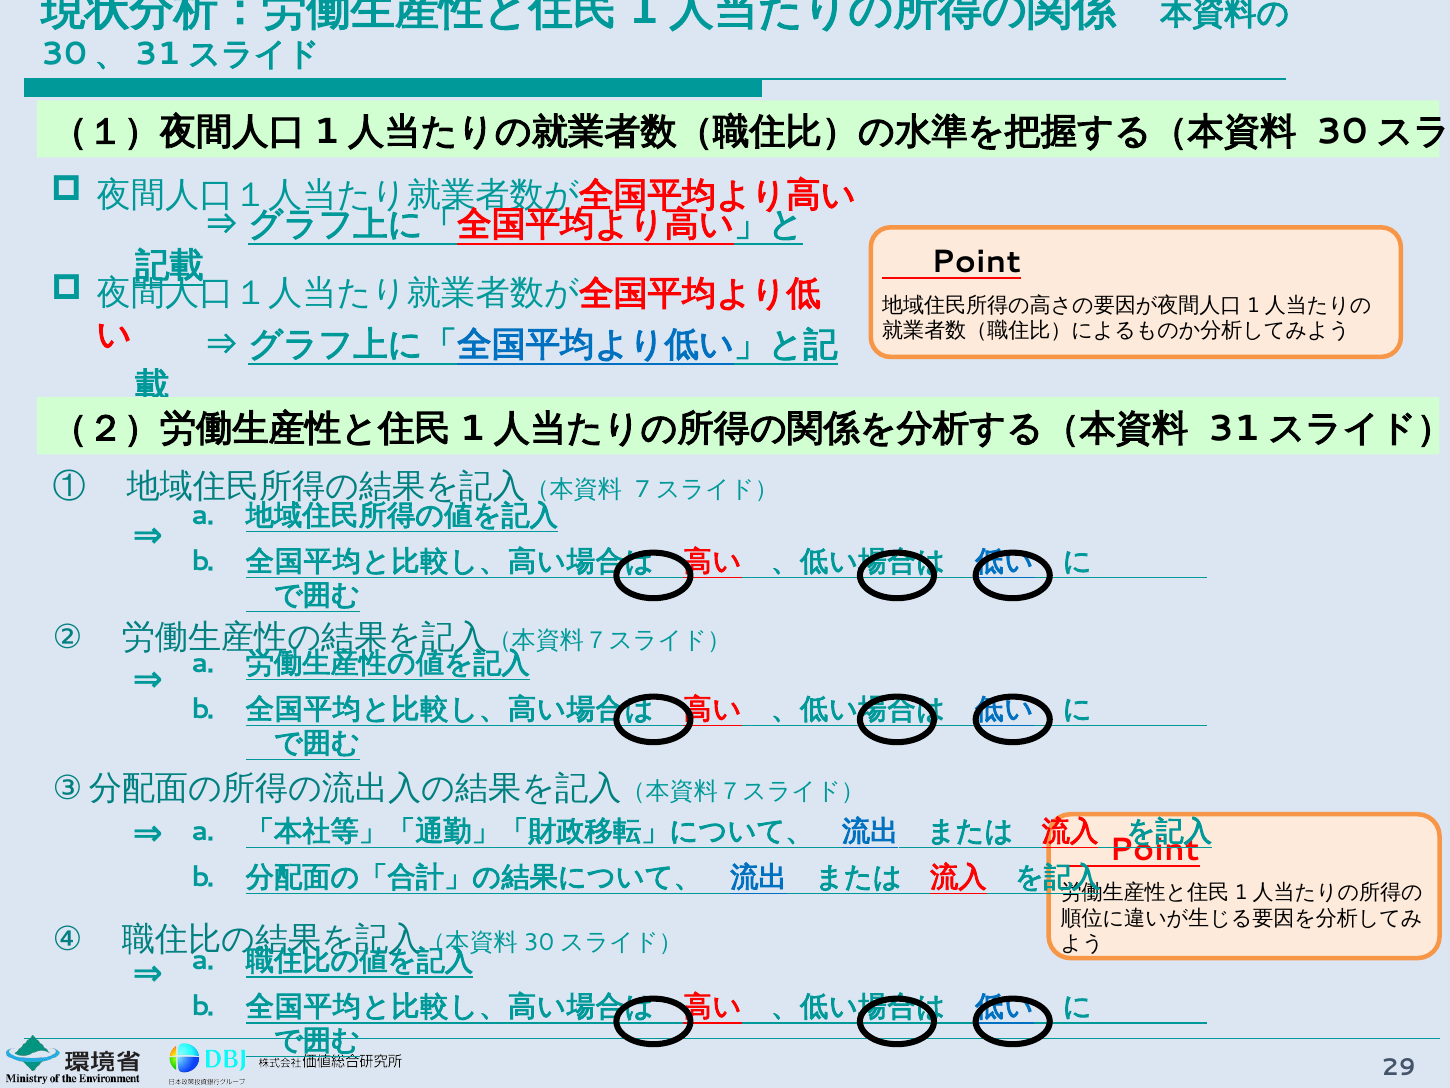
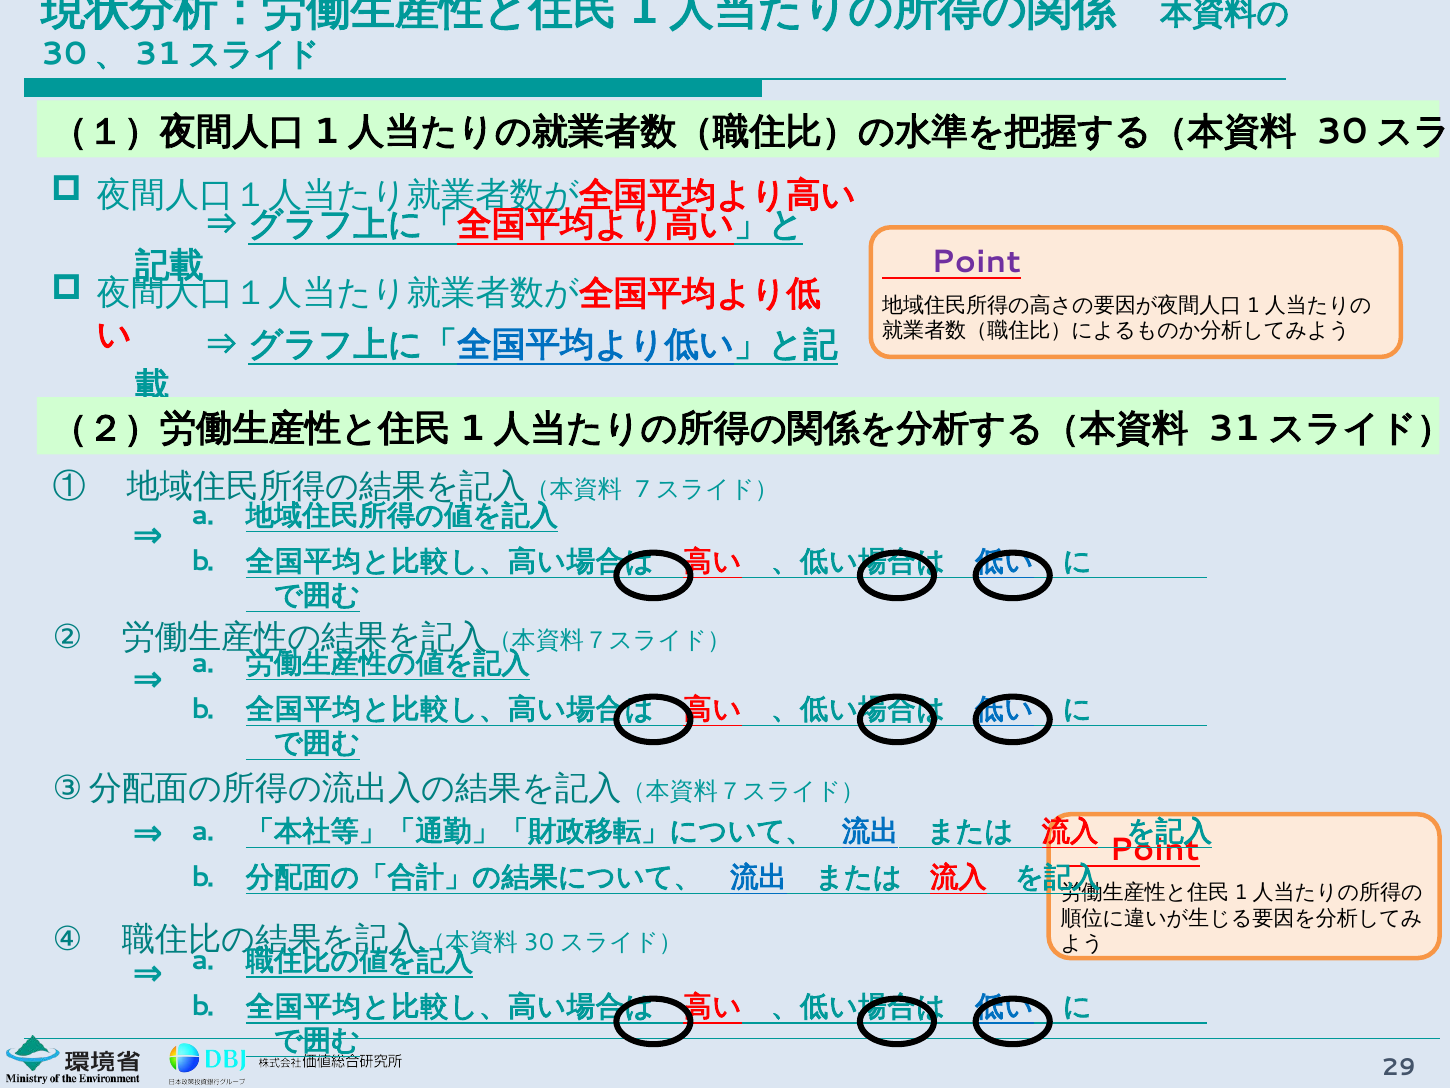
Point at (976, 262) colour: black -> purple
